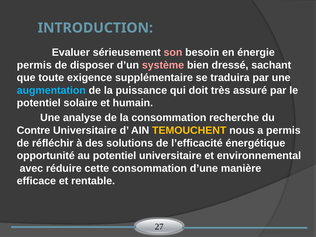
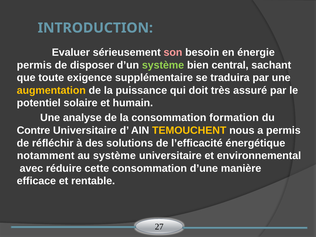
système at (163, 65) colour: pink -> light green
dressé: dressé -> central
augmentation colour: light blue -> yellow
recherche: recherche -> formation
opportunité: opportunité -> notamment
au potentiel: potentiel -> système
